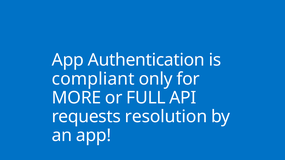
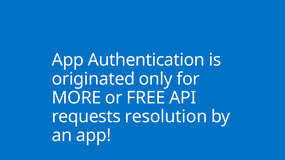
compliant: compliant -> originated
FULL: FULL -> FREE
